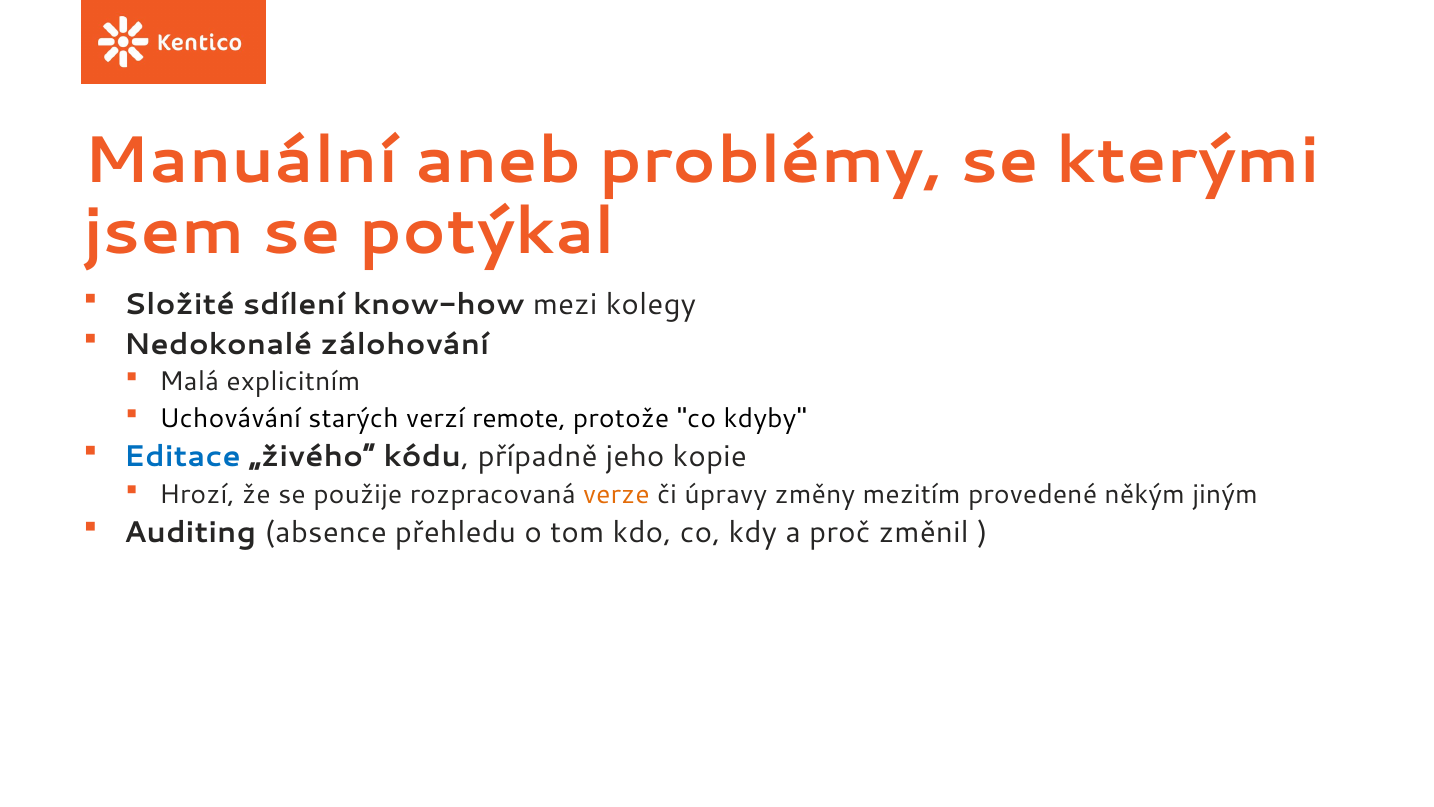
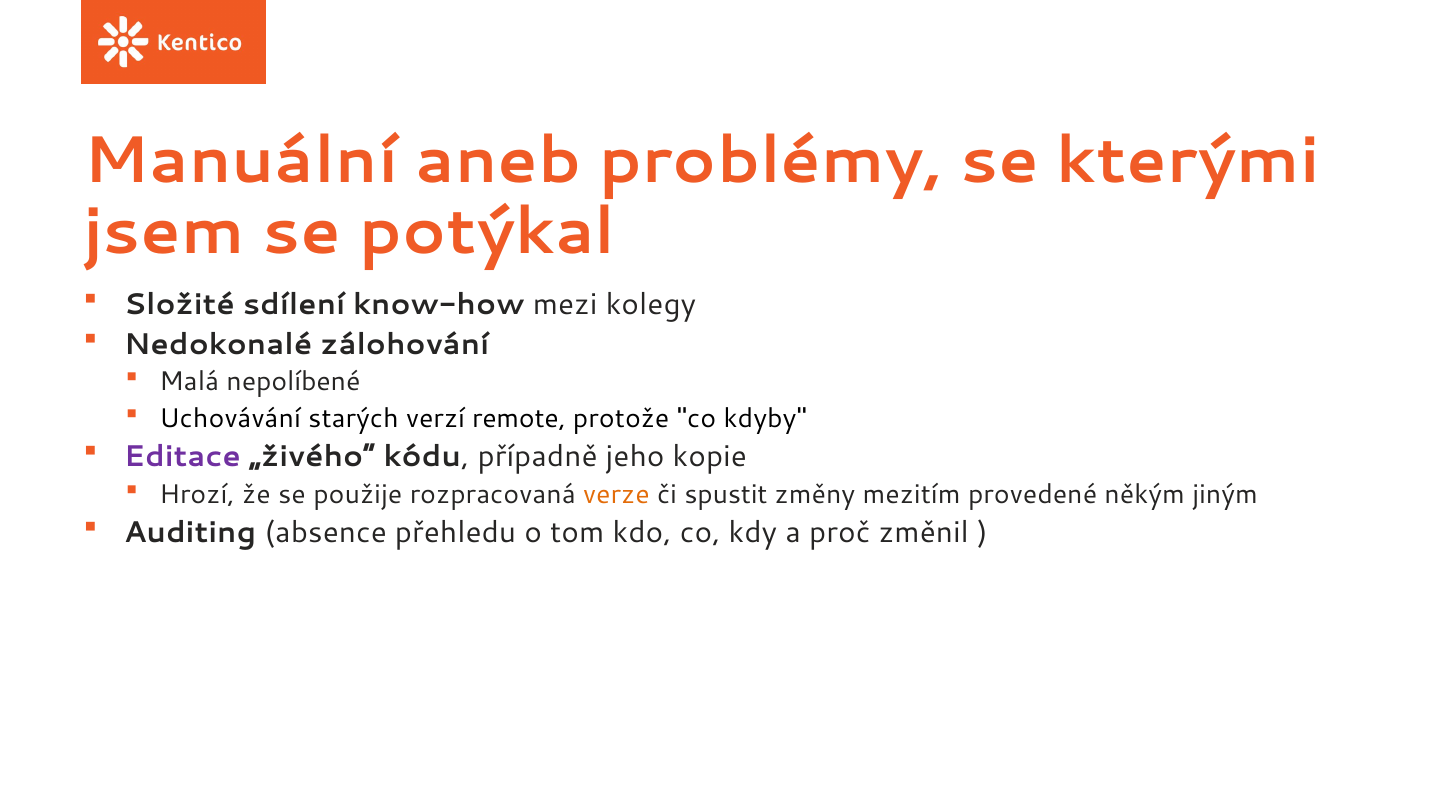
explicitním: explicitním -> nepolíbené
Editace colour: blue -> purple
úpravy: úpravy -> spustit
